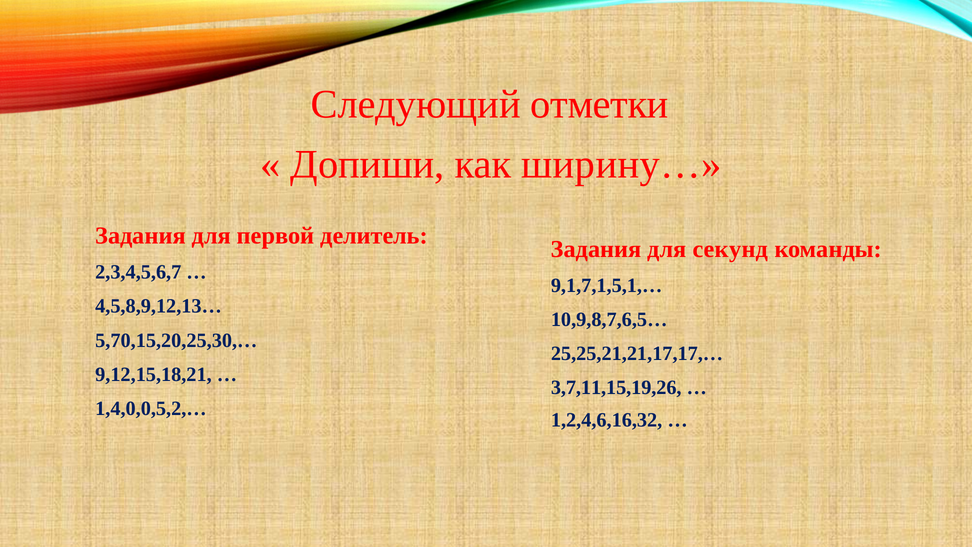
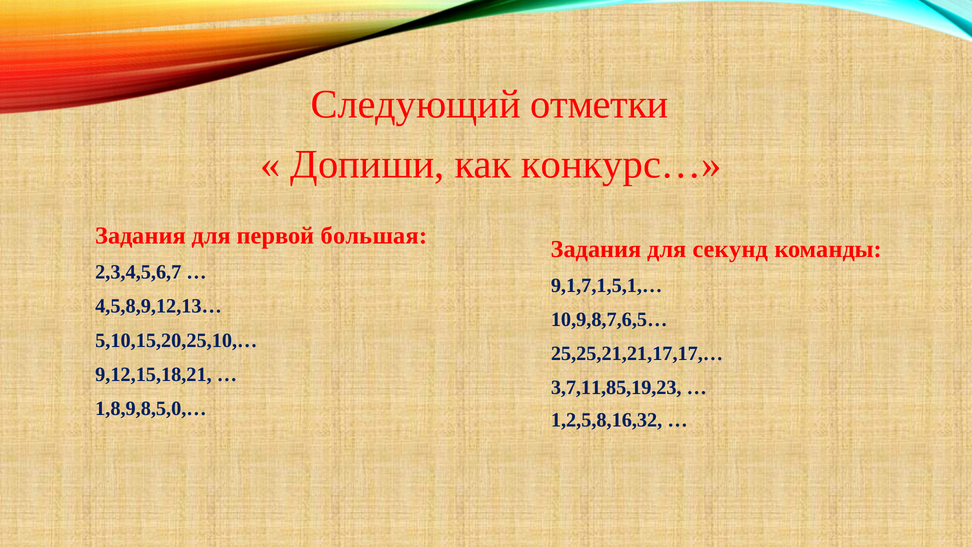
ширину…: ширину… -> конкурс…
делитель: делитель -> большая
5,70,15,20,25,30,…: 5,70,15,20,25,30,… -> 5,10,15,20,25,10,…
3,7,11,15,19,26: 3,7,11,15,19,26 -> 3,7,11,85,19,23
1,4,0,0,5,2,…: 1,4,0,0,5,2,… -> 1,8,9,8,5,0,…
1,2,4,6,16,32: 1,2,4,6,16,32 -> 1,2,5,8,16,32
